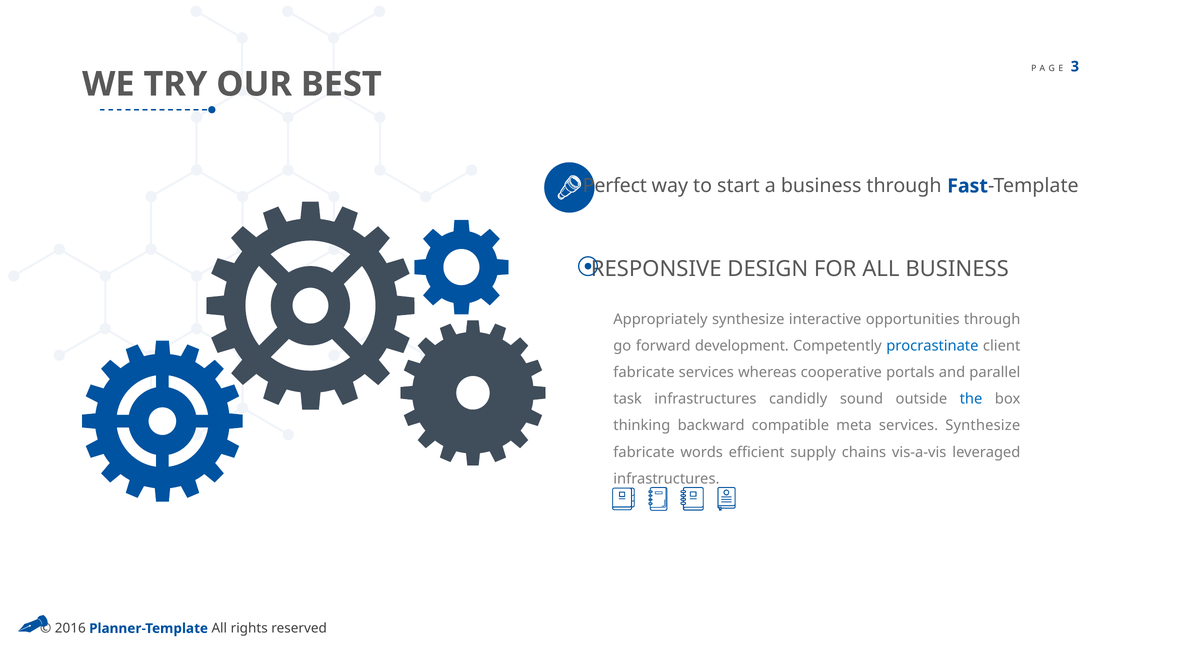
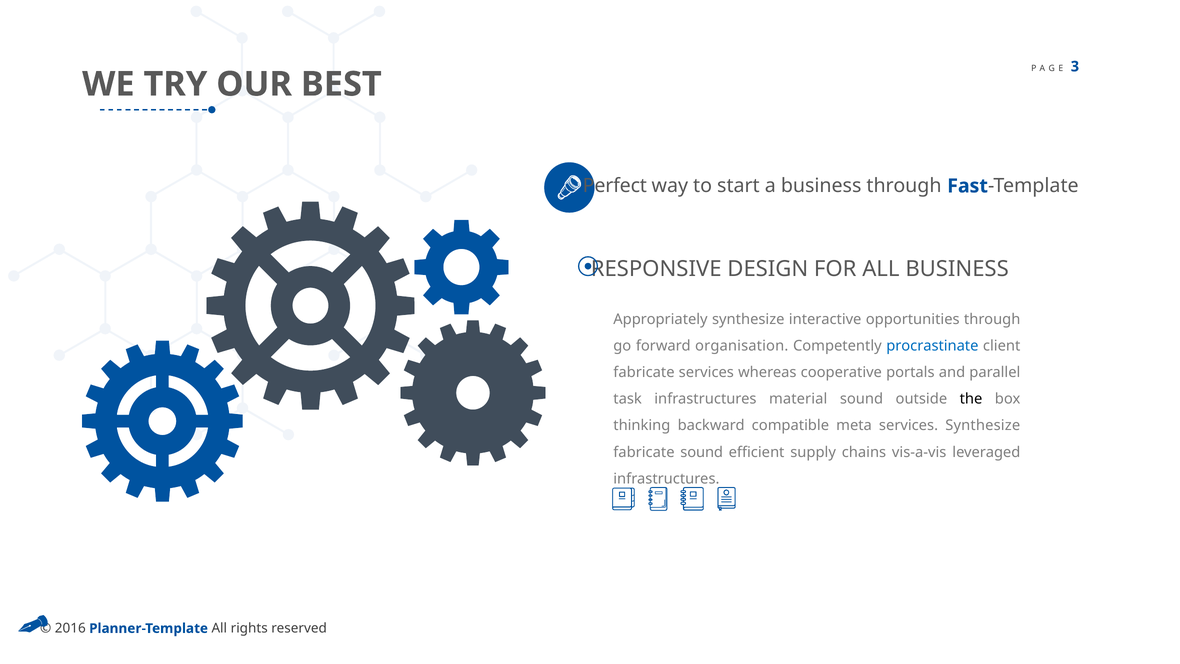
development: development -> organisation
candidly: candidly -> material
the colour: blue -> black
fabricate words: words -> sound
